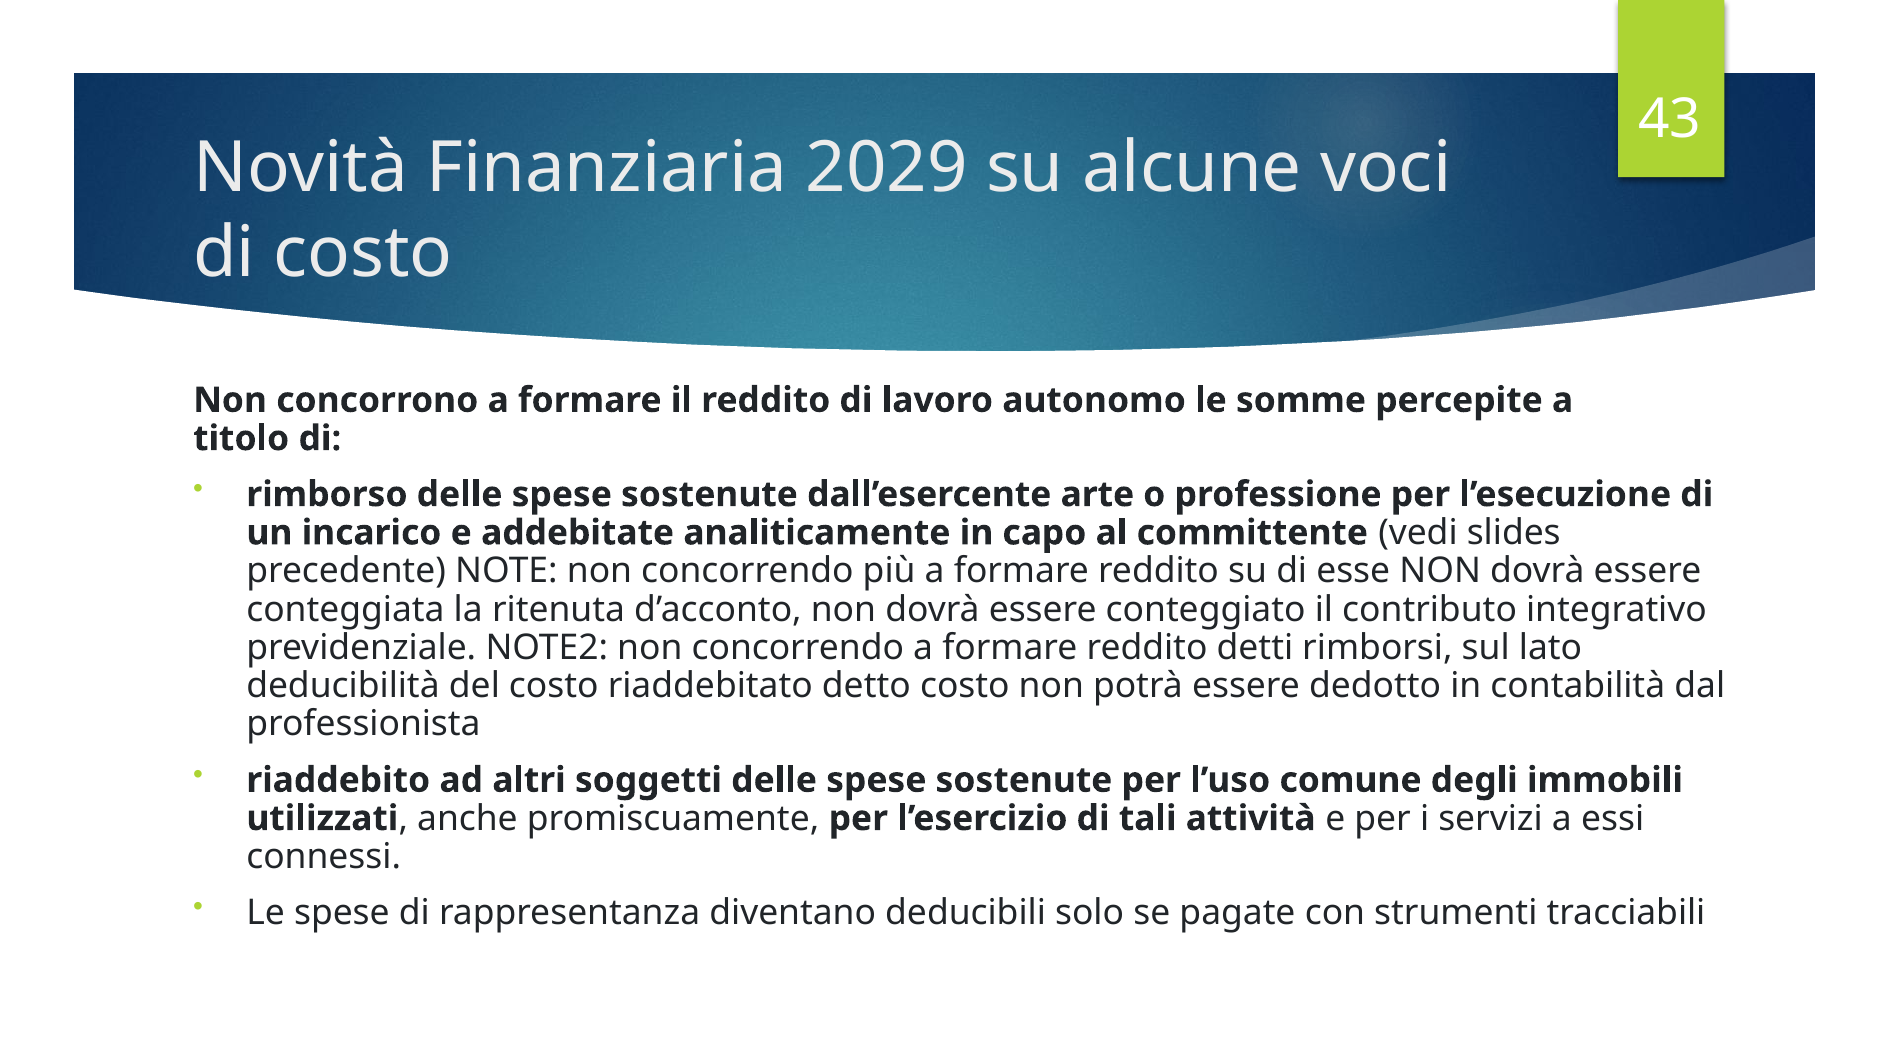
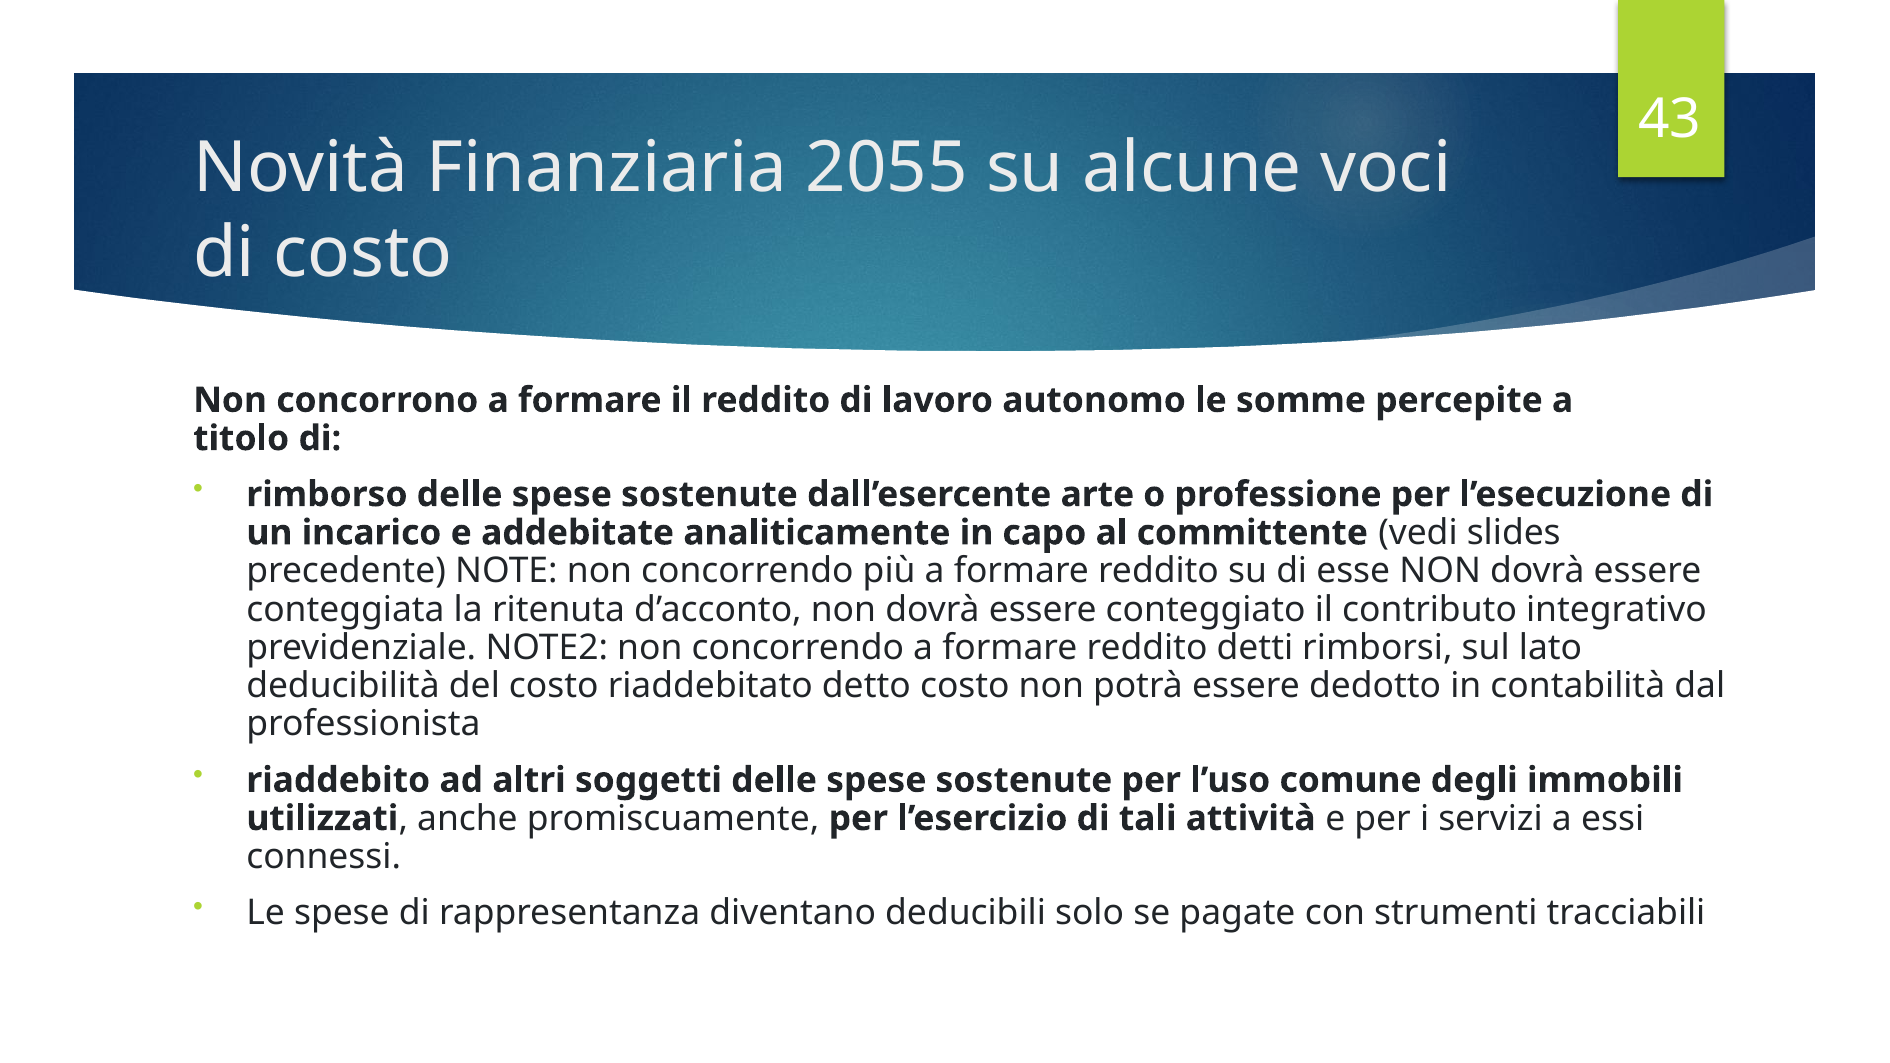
2029: 2029 -> 2055
